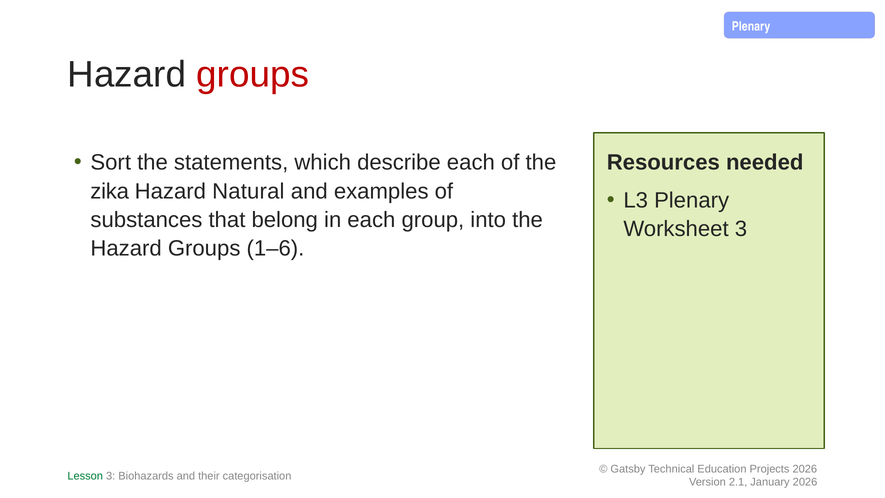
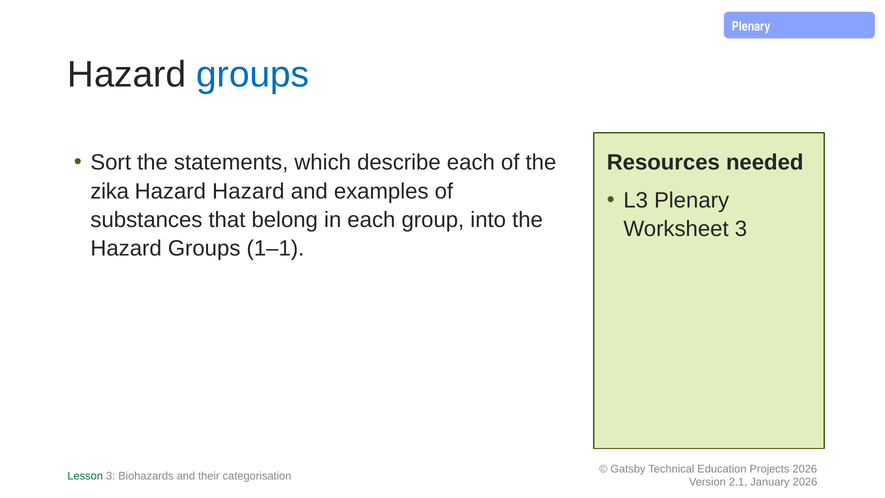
groups at (253, 74) colour: red -> blue
Hazard Natural: Natural -> Hazard
1–6: 1–6 -> 1–1
